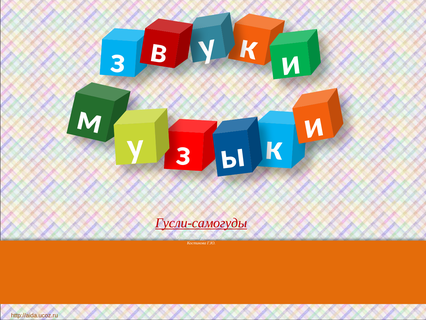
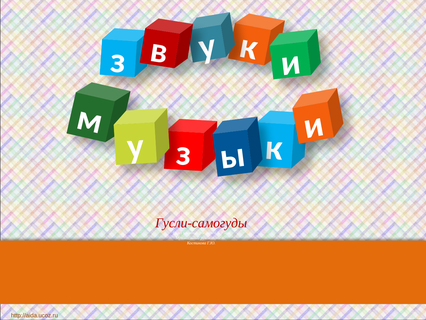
Гусли-самогуды underline: present -> none
